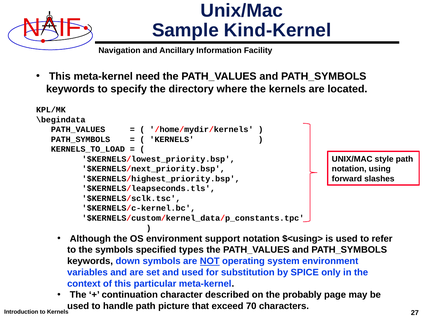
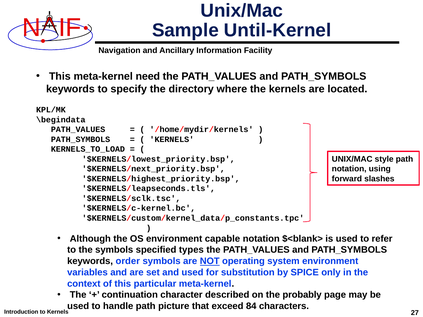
Kind-Kernel: Kind-Kernel -> Until-Kernel
support: support -> capable
$<using>: $<using> -> $<blank>
down: down -> order
70: 70 -> 84
